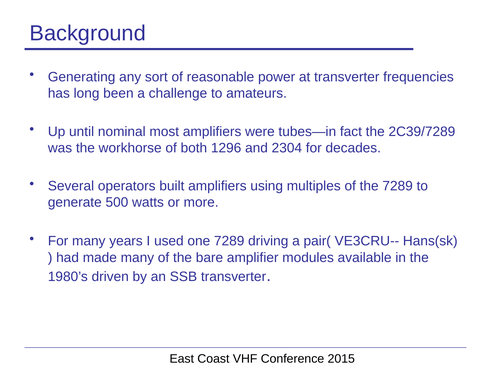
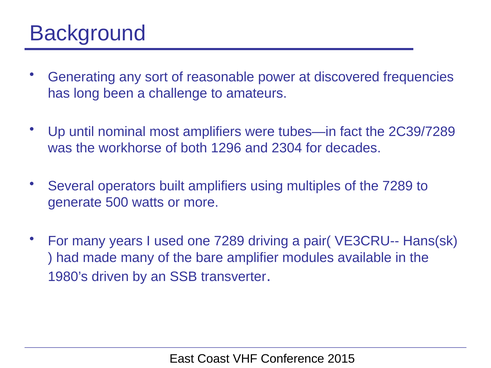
at transverter: transverter -> discovered
